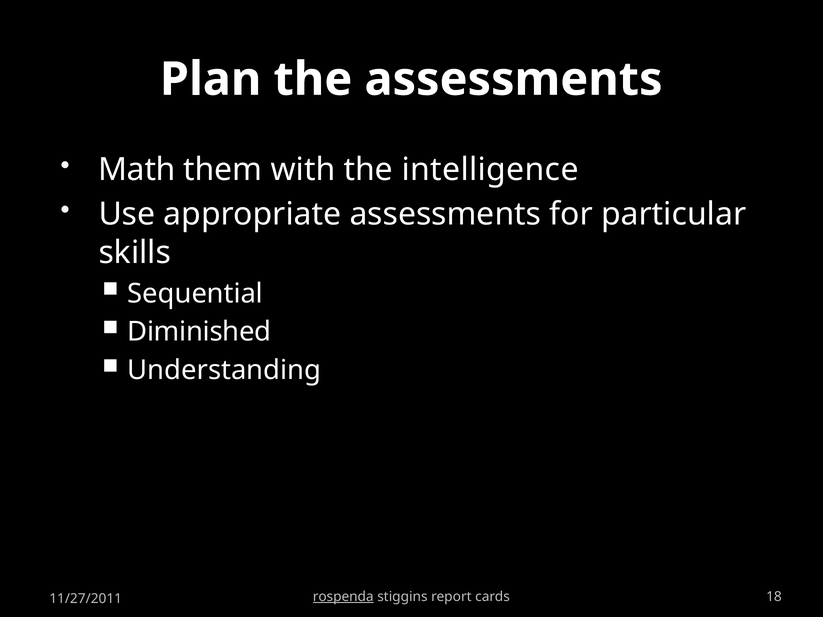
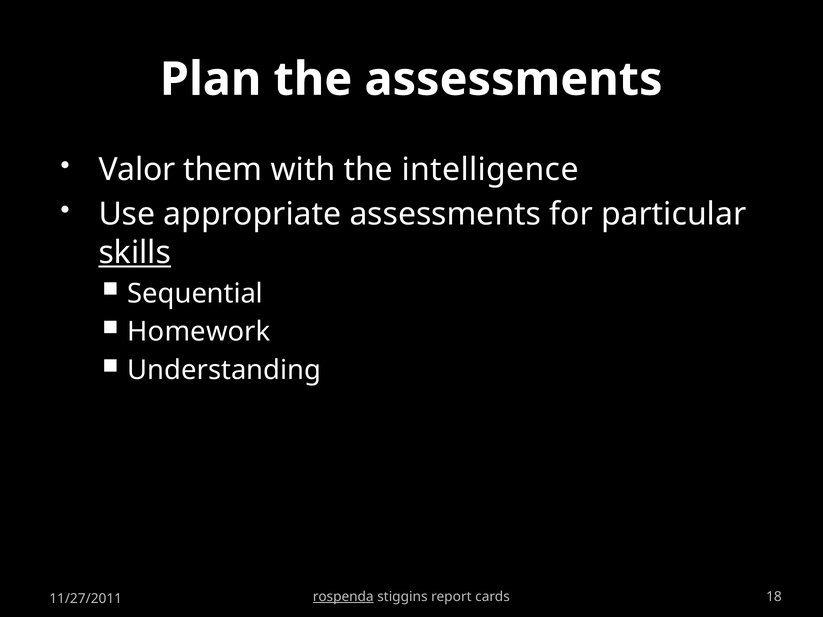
Math: Math -> Valor
skills underline: none -> present
Diminished: Diminished -> Homework
